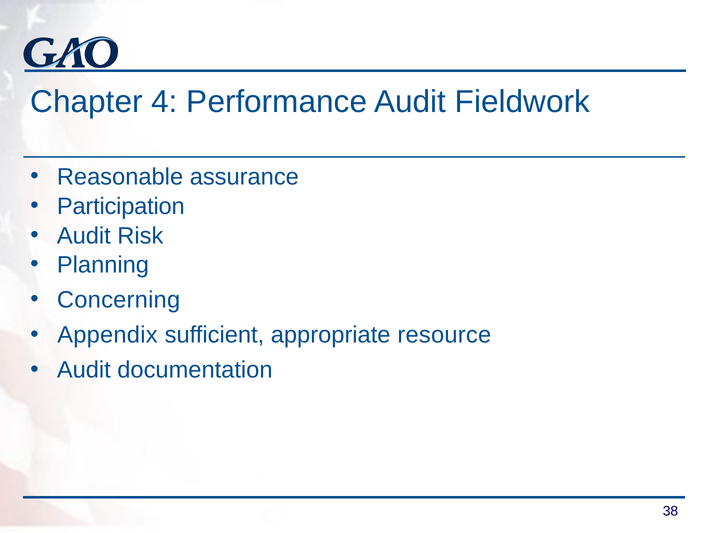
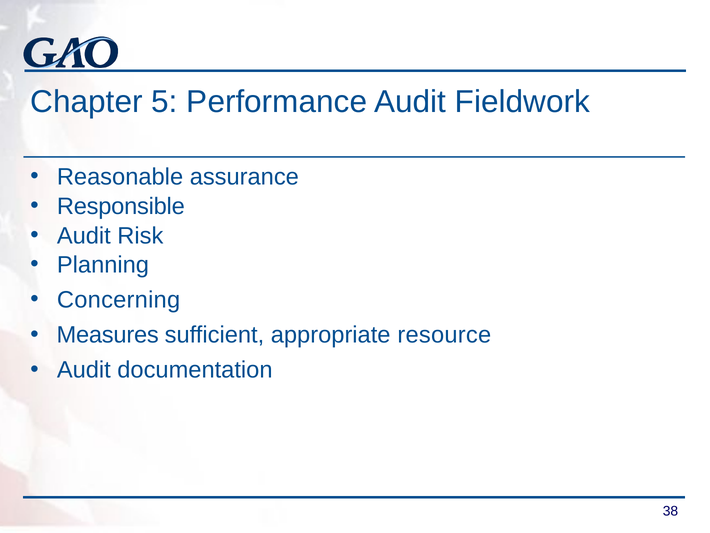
4: 4 -> 5
Participation: Participation -> Responsible
Appendix: Appendix -> Measures
